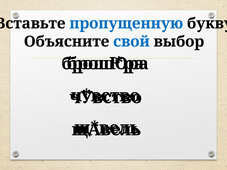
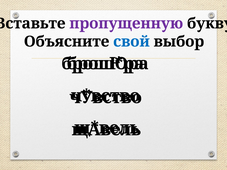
пропущенную colour: blue -> purple
